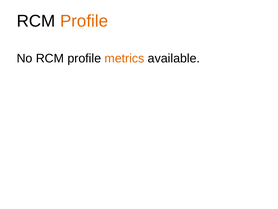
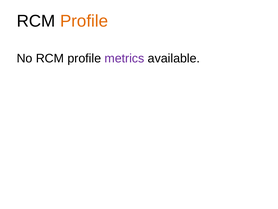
metrics colour: orange -> purple
